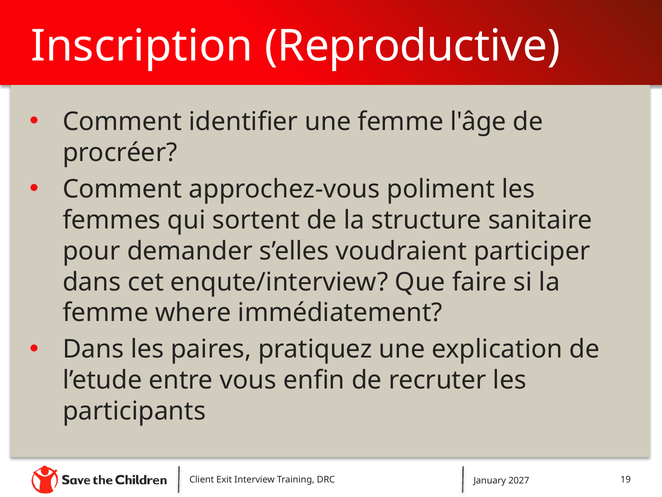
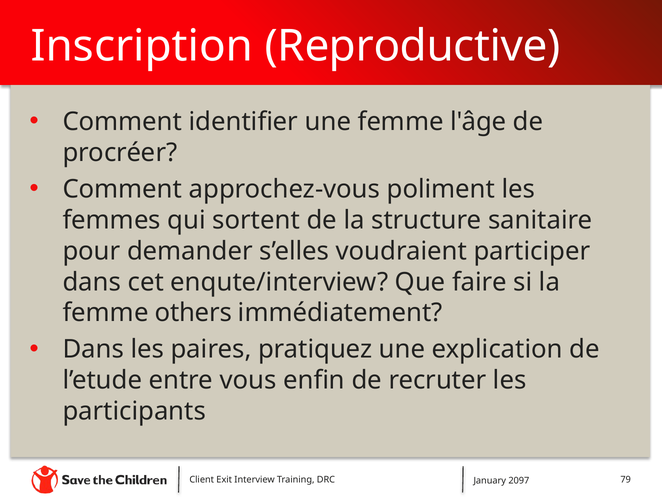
where: where -> others
19: 19 -> 79
2027: 2027 -> 2097
